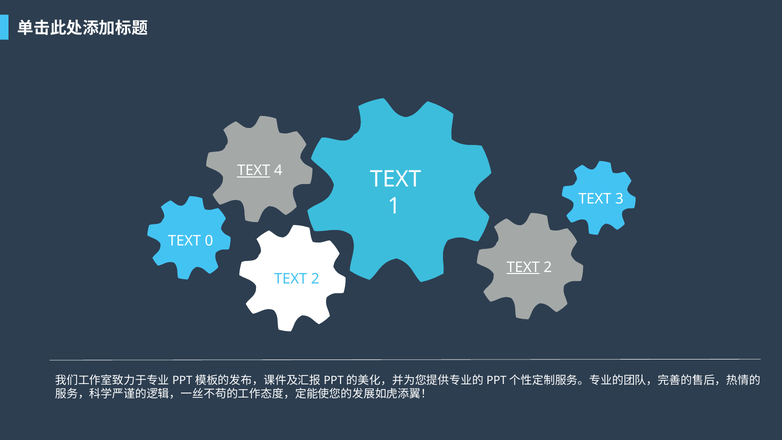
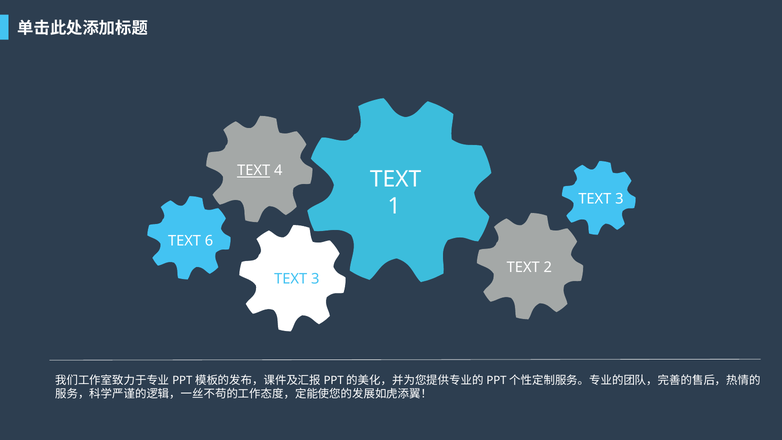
0: 0 -> 6
TEXT at (523, 267) underline: present -> none
2 at (315, 279): 2 -> 3
